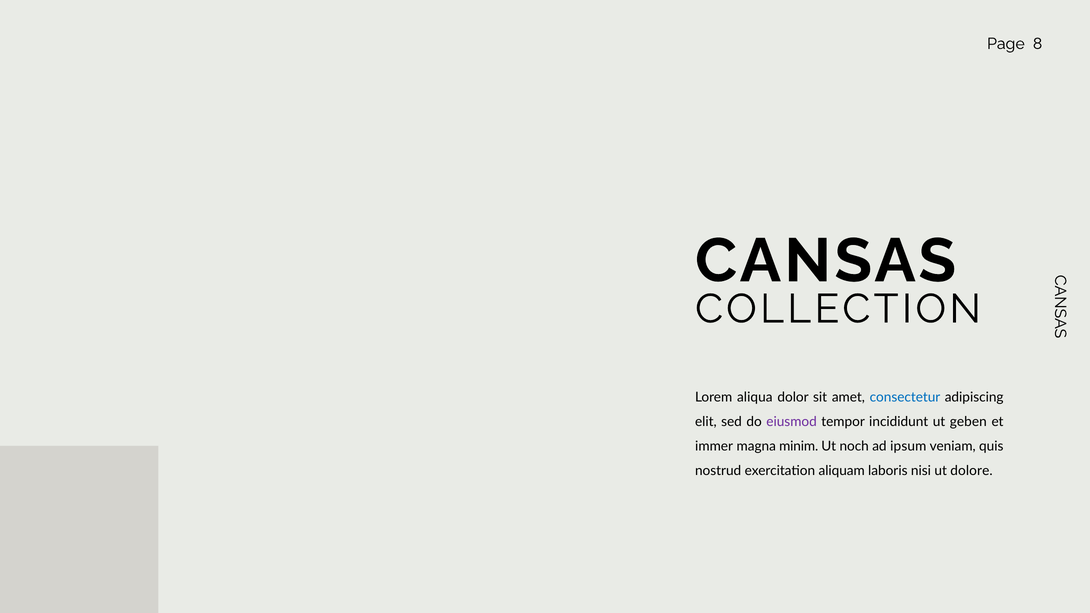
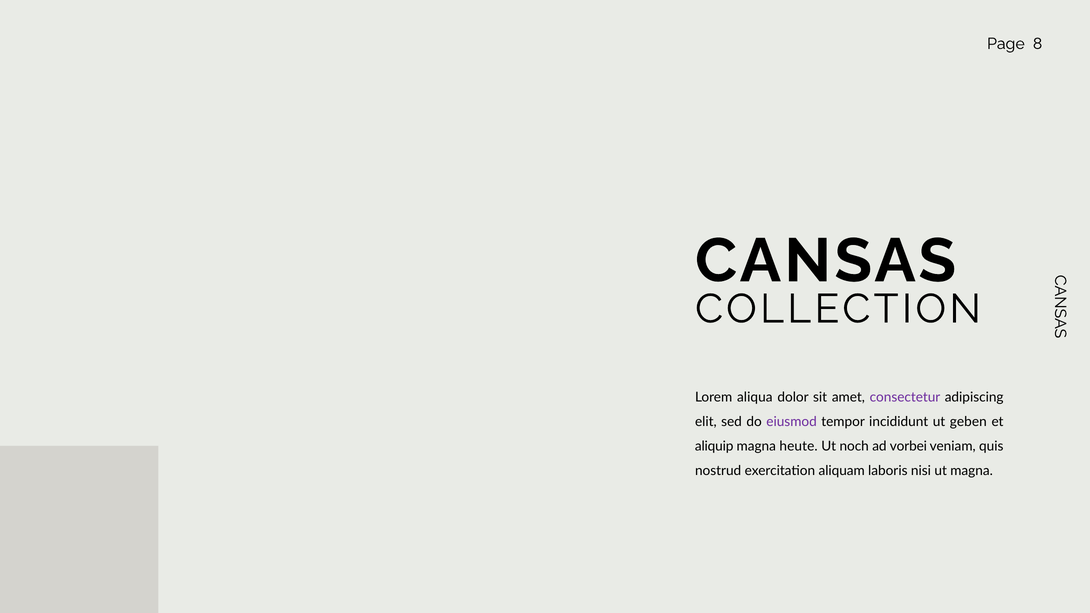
consectetur colour: blue -> purple
immer: immer -> aliquip
minim: minim -> heute
ipsum: ipsum -> vorbei
ut dolore: dolore -> magna
